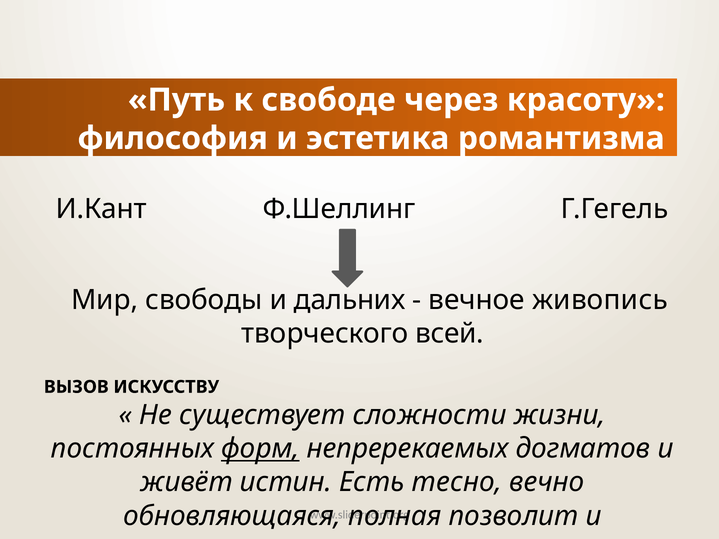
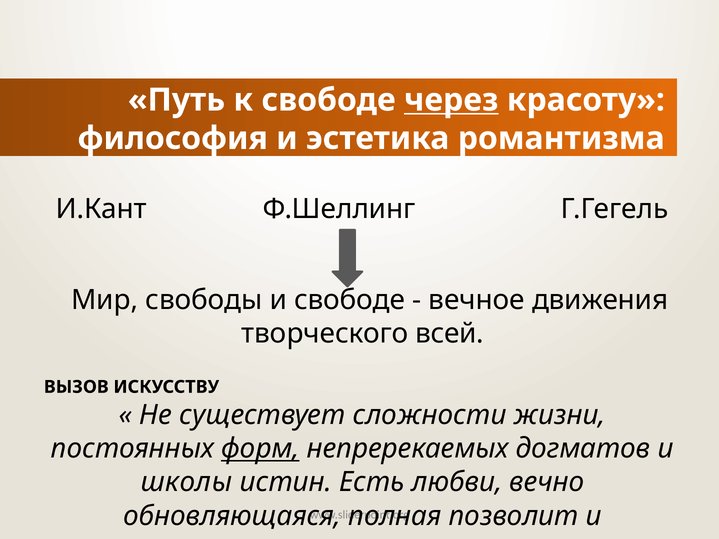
через underline: none -> present
и дальних: дальних -> свободе
живопись: живопись -> движения
живёт: живёт -> школы
тесно: тесно -> любви
